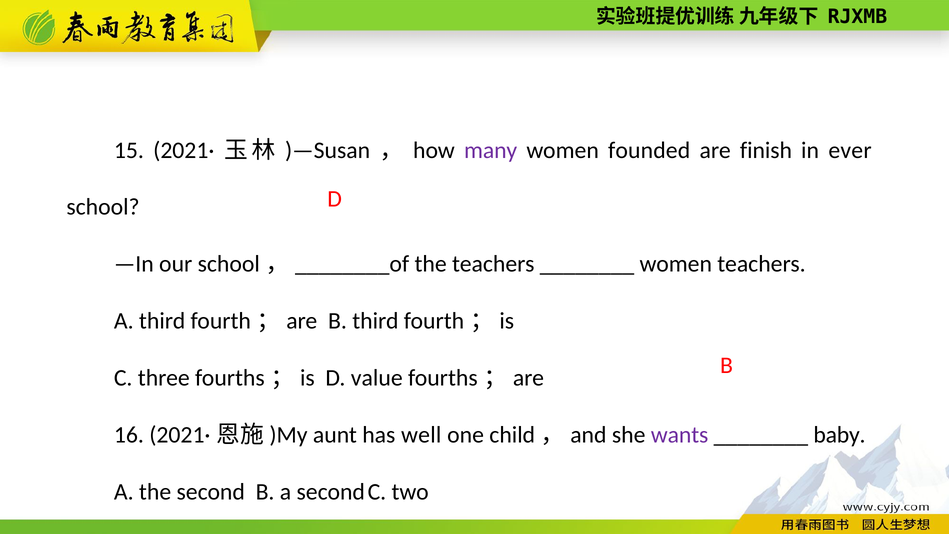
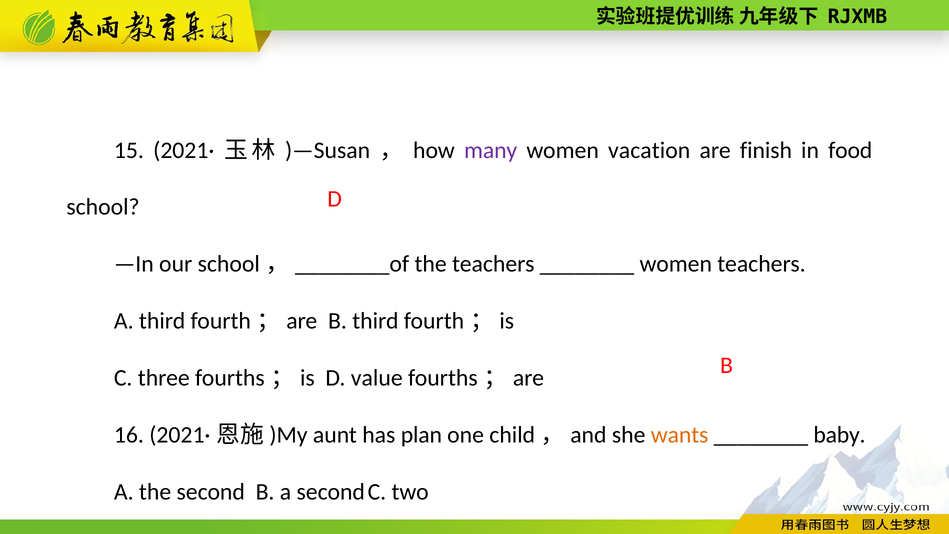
founded: founded -> vacation
ever: ever -> food
well: well -> plan
wants colour: purple -> orange
